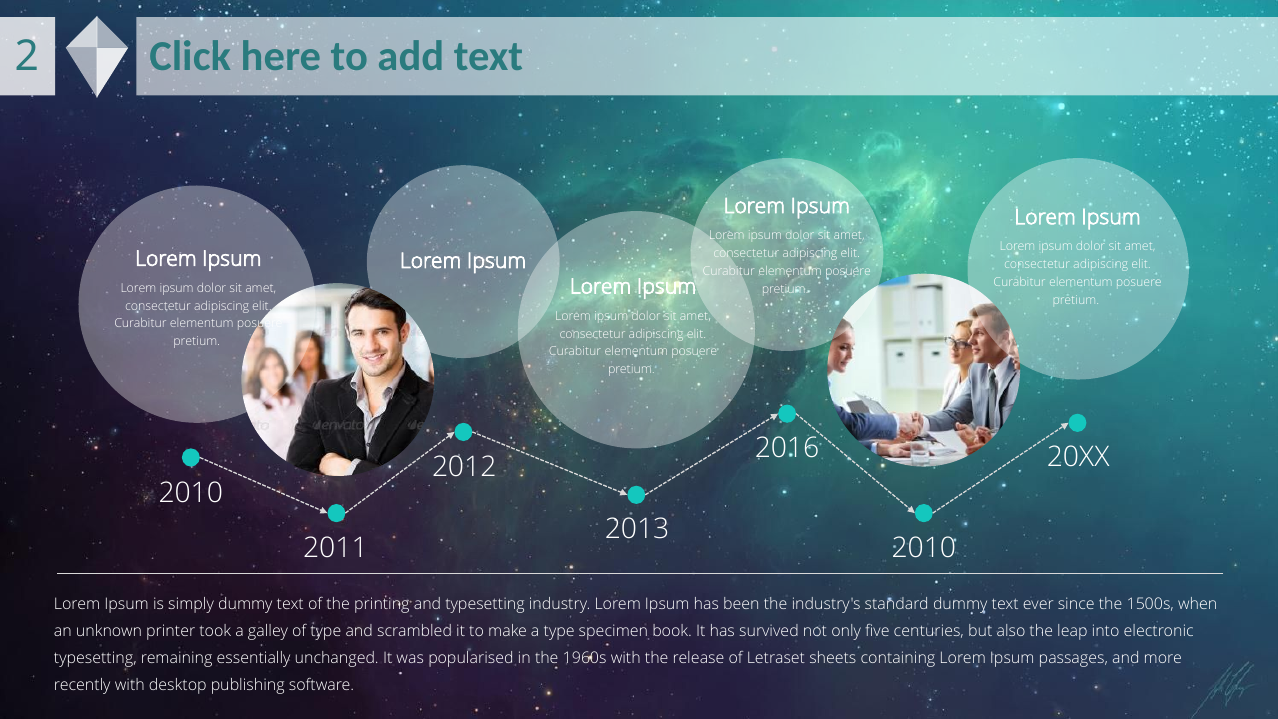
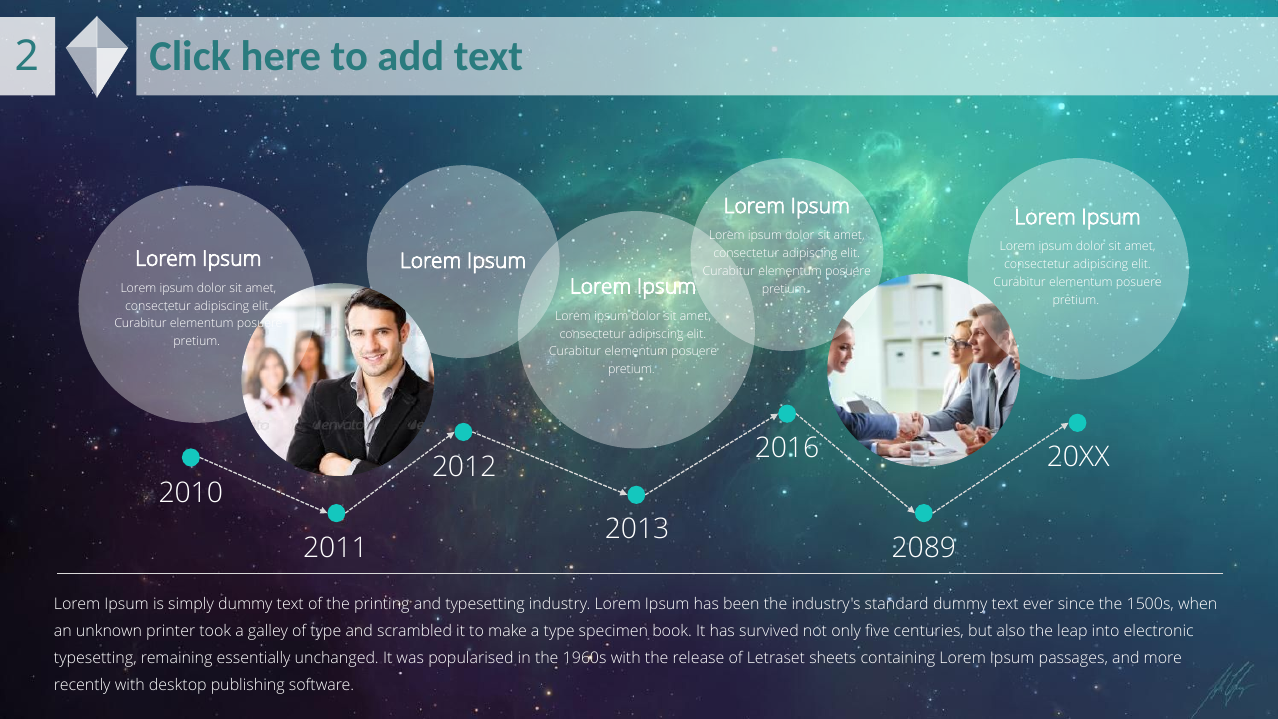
2010 at (924, 548): 2010 -> 2089
